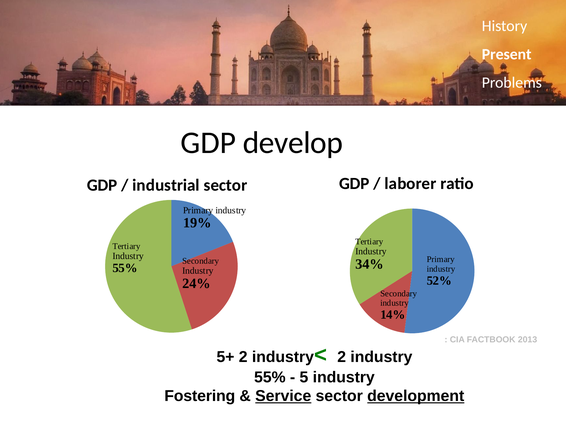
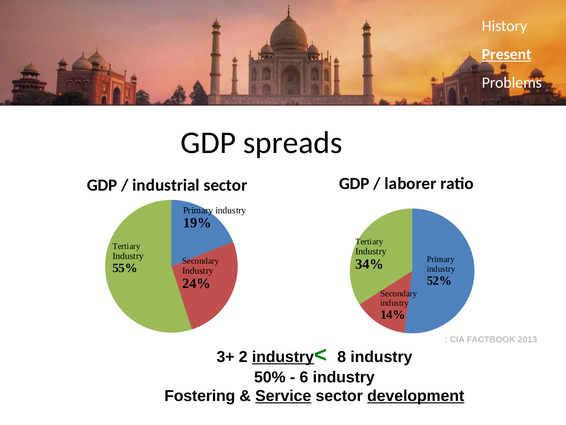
Present underline: none -> present
develop: develop -> spreads
5+: 5+ -> 3+
industry at (283, 357) underline: none -> present
2 at (342, 357): 2 -> 8
55% at (270, 377): 55% -> 50%
5: 5 -> 6
